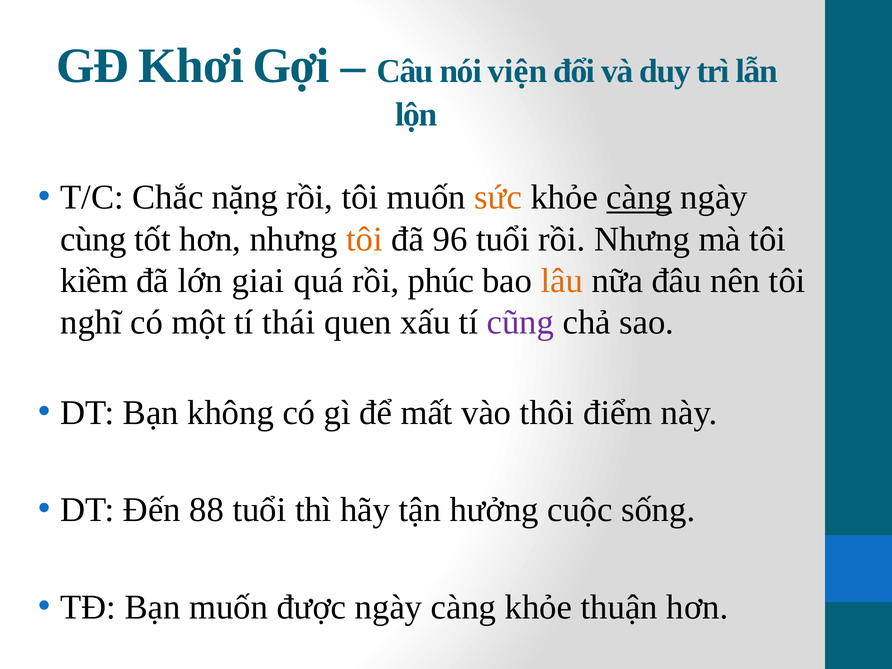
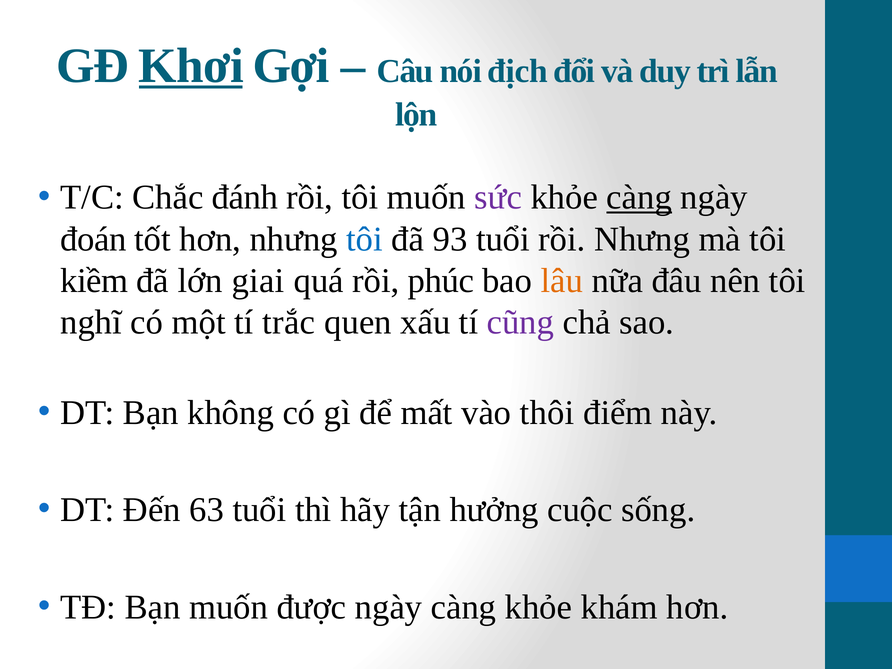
Khơi underline: none -> present
viện: viện -> địch
nặng: nặng -> đánh
sức colour: orange -> purple
cùng: cùng -> đoán
tôi at (365, 239) colour: orange -> blue
96: 96 -> 93
thái: thái -> trắc
88: 88 -> 63
thuận: thuận -> khám
